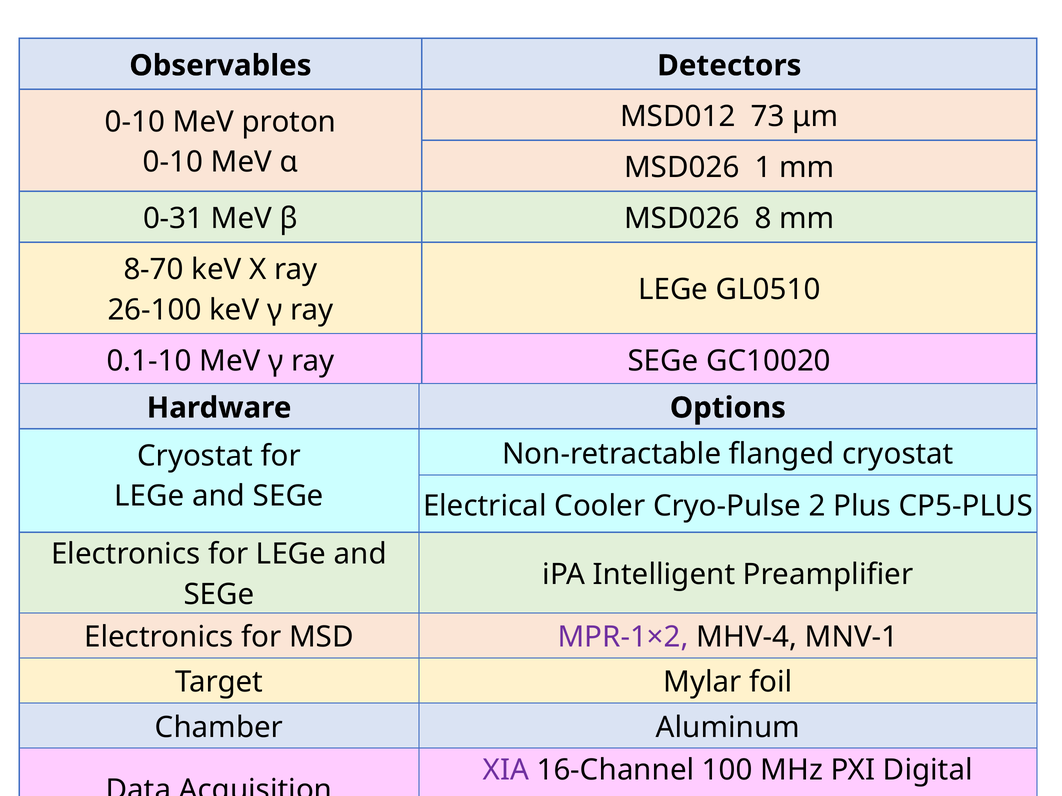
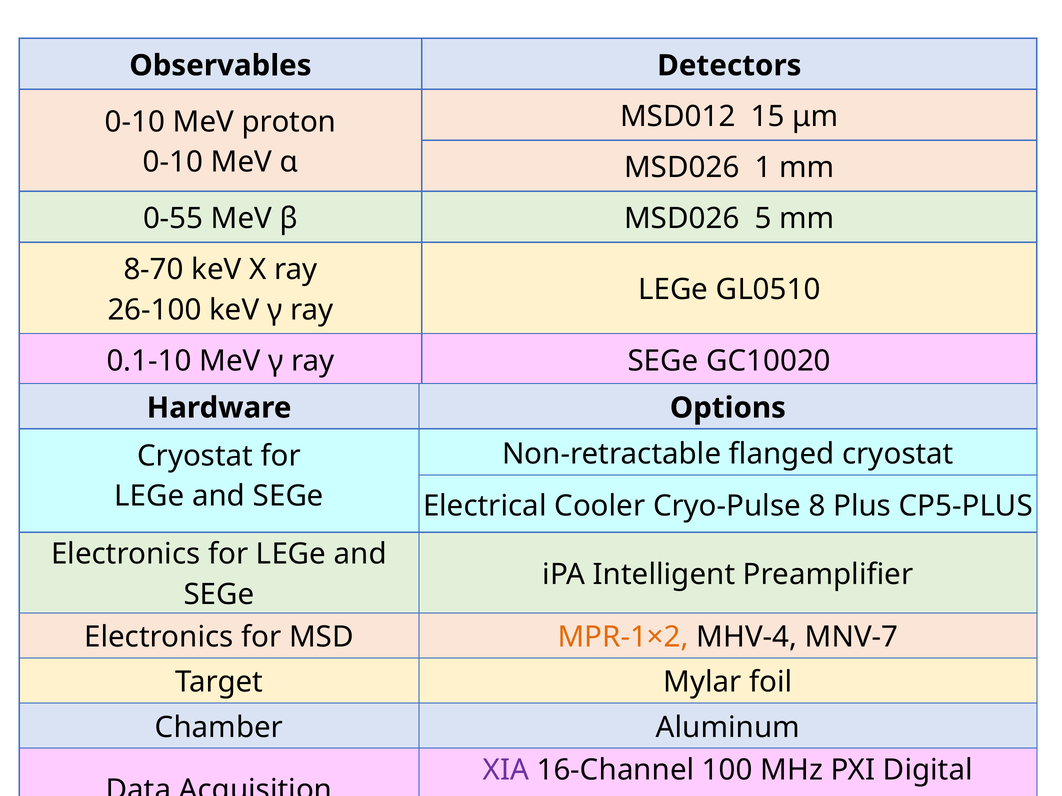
73: 73 -> 15
0-31: 0-31 -> 0-55
8: 8 -> 5
2: 2 -> 8
MPR-1×2 colour: purple -> orange
MNV-1: MNV-1 -> MNV-7
